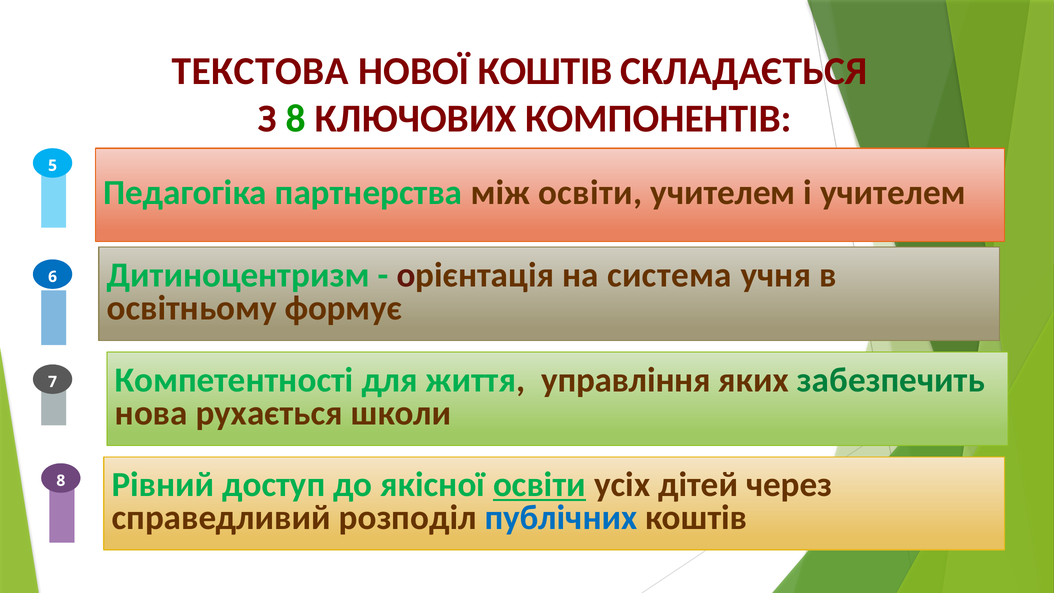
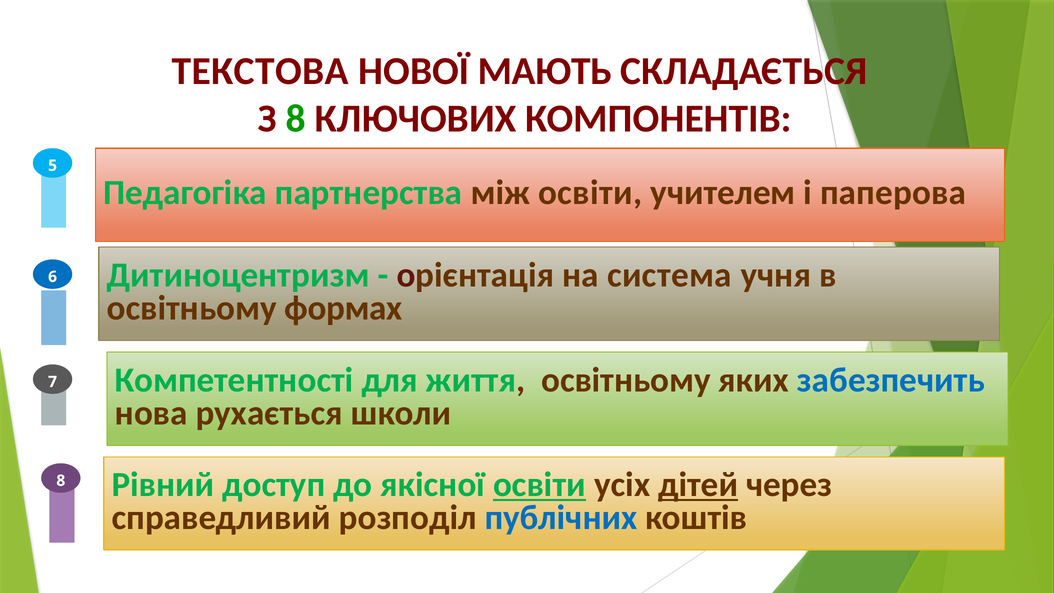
НОВОЇ КОШТІВ: КОШТІВ -> МАЮТЬ
і учителем: учителем -> паперова
формує: формує -> формах
життя управління: управління -> освітньому
забезпечить colour: green -> blue
дітей underline: none -> present
